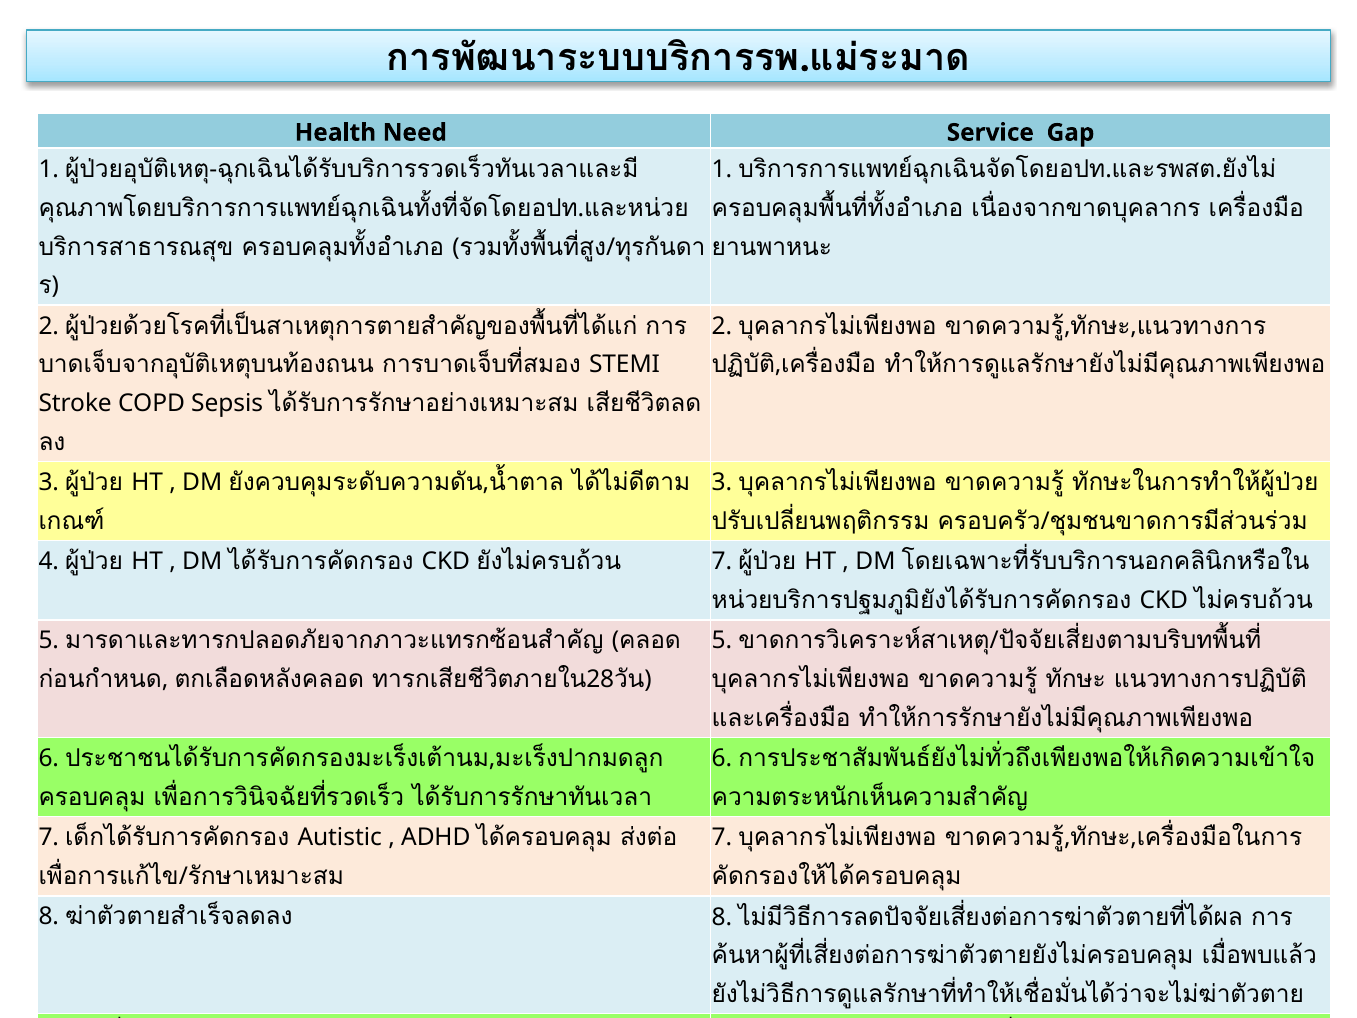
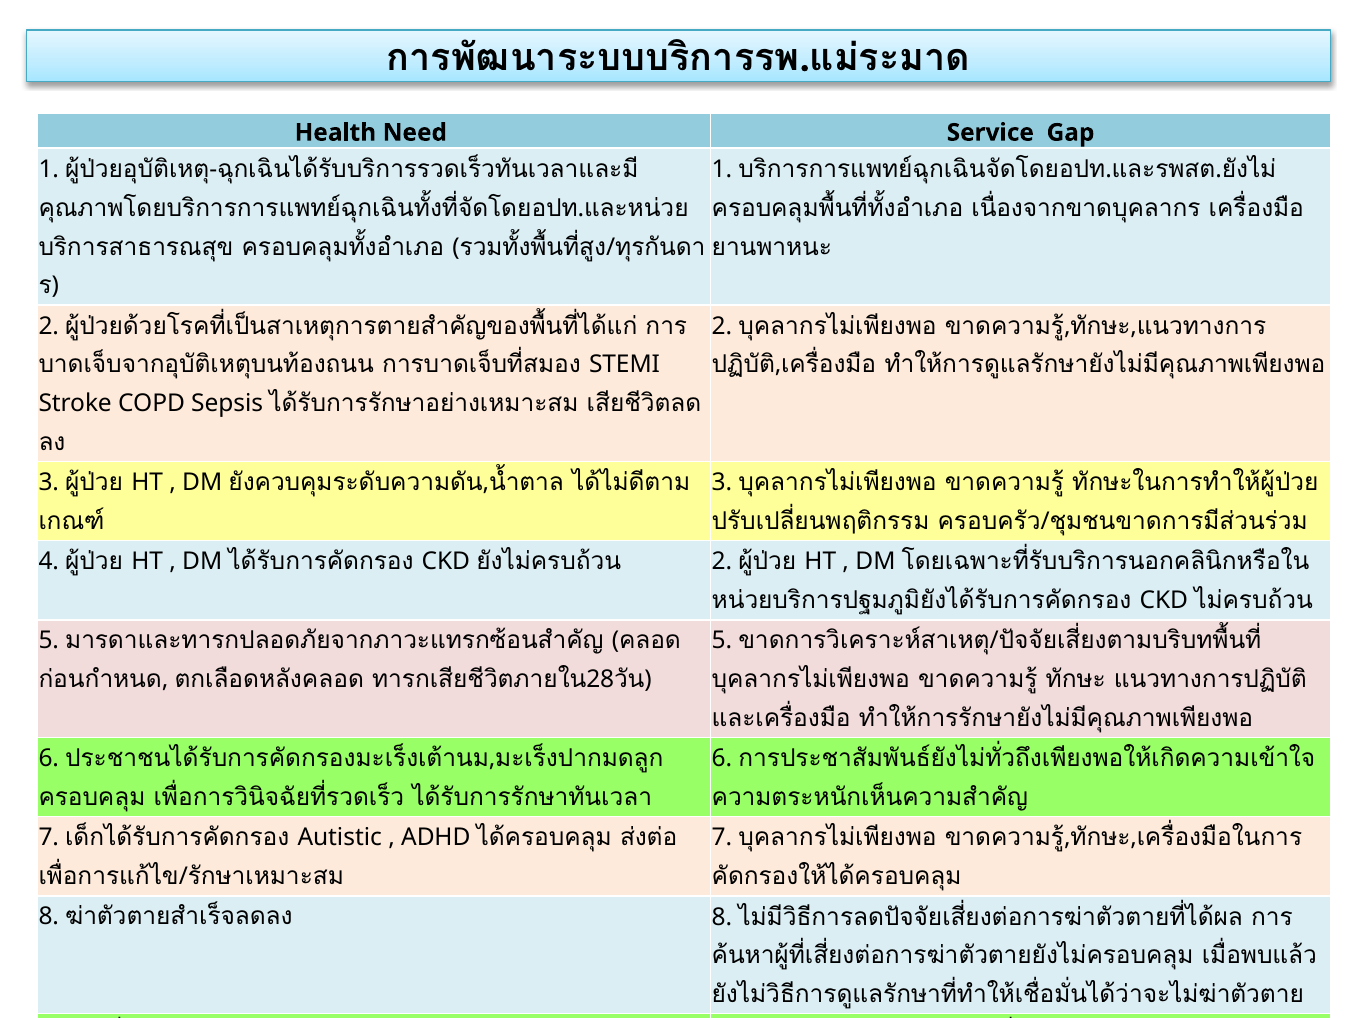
7 at (722, 562): 7 -> 2
